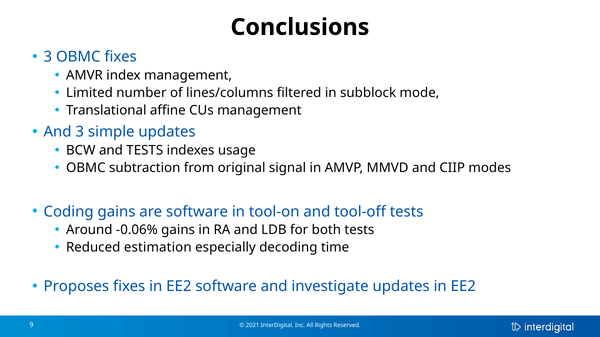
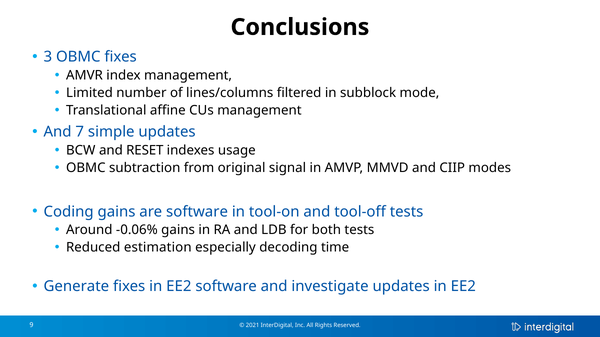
And 3: 3 -> 7
and TESTS: TESTS -> RESET
Proposes: Proposes -> Generate
